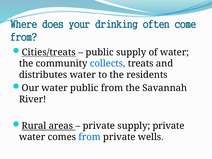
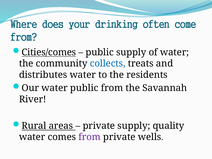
Cities/treats: Cities/treats -> Cities/comes
supply private: private -> quality
from at (90, 137) colour: blue -> purple
